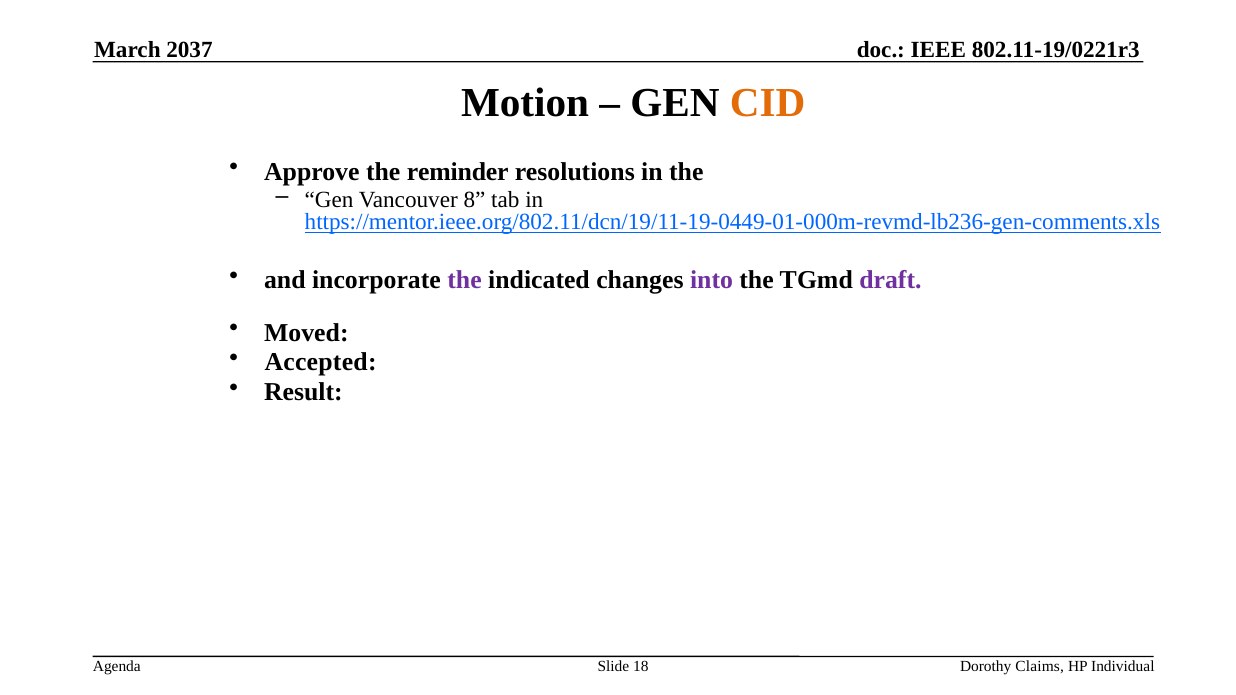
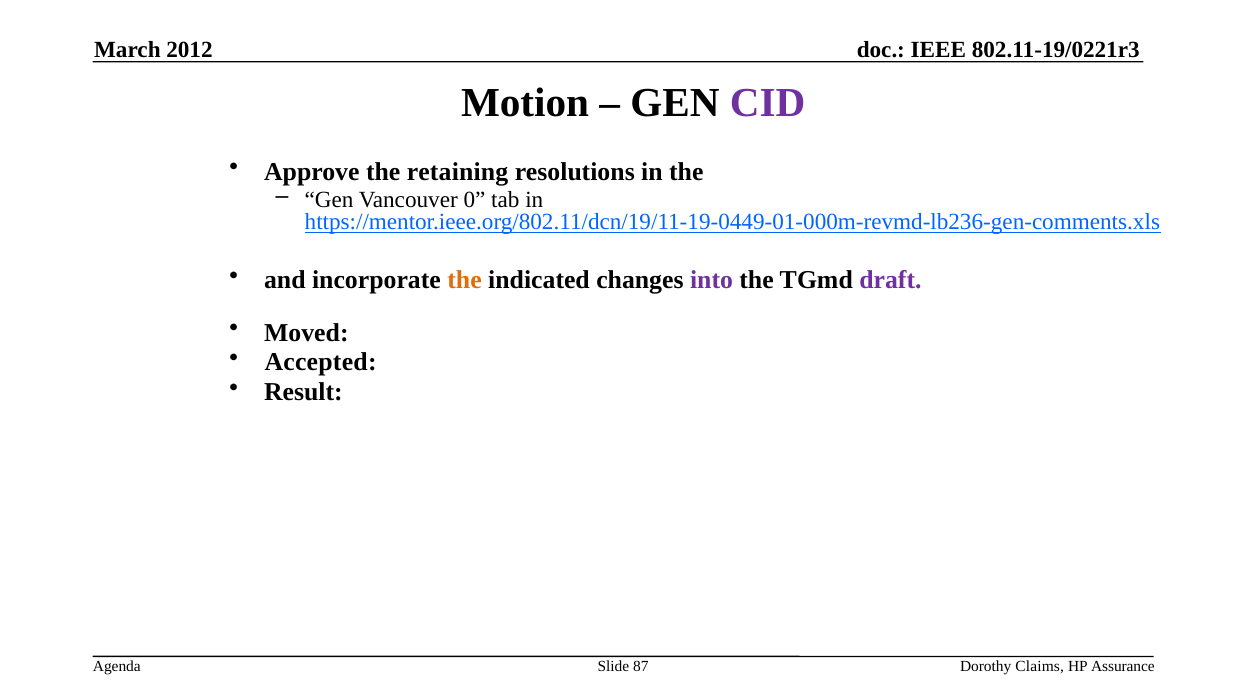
2037: 2037 -> 2012
CID colour: orange -> purple
reminder: reminder -> retaining
8: 8 -> 0
the at (465, 281) colour: purple -> orange
18: 18 -> 87
Individual: Individual -> Assurance
